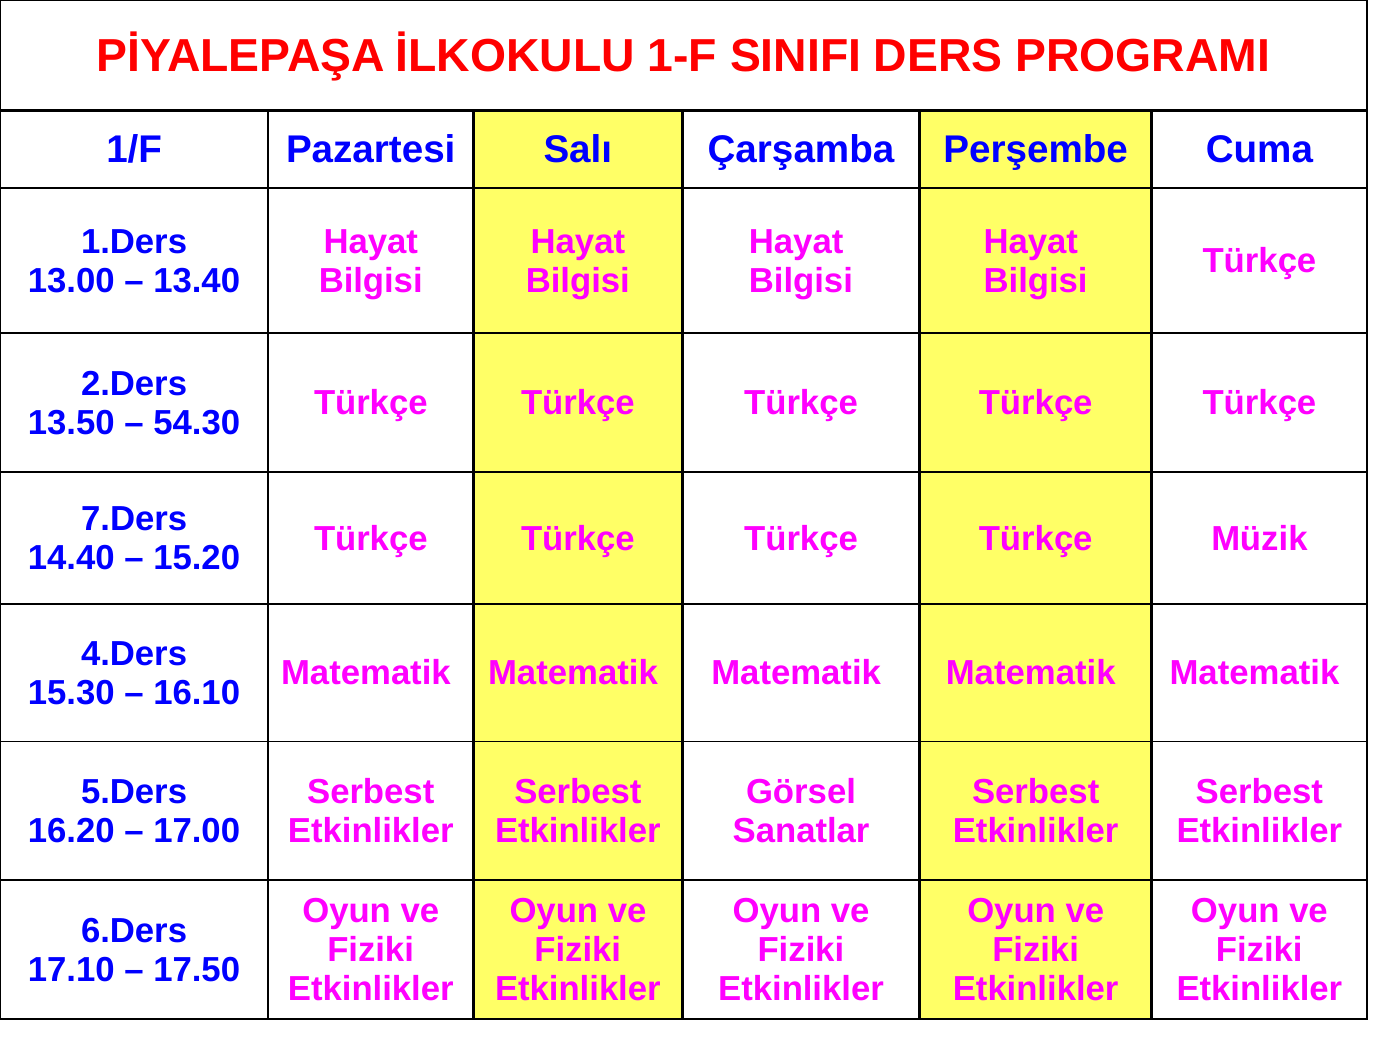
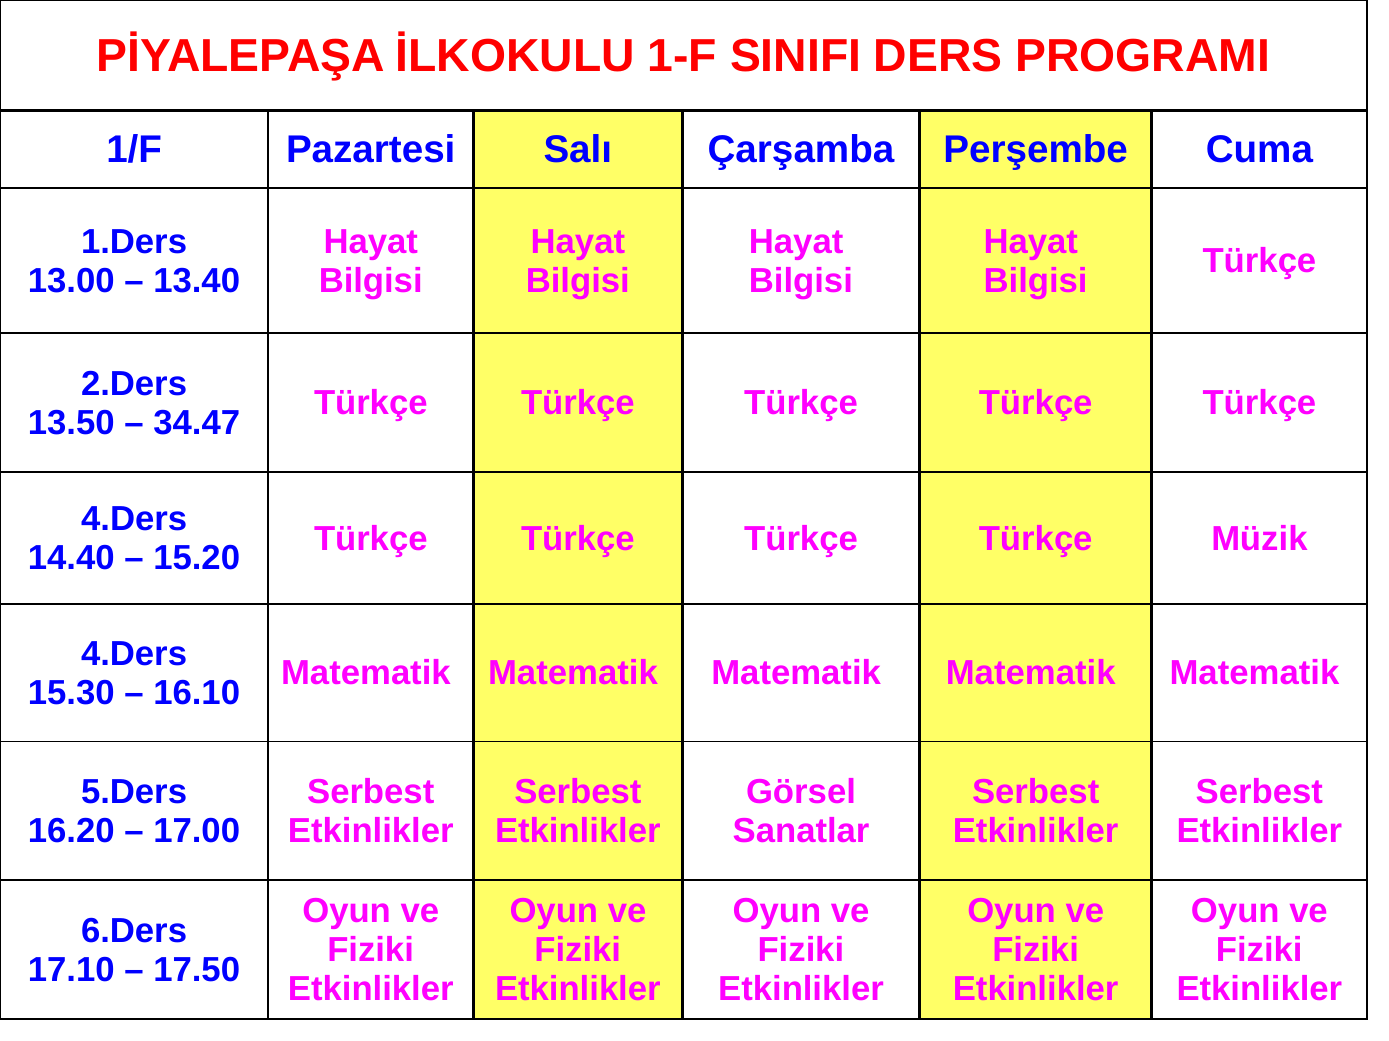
54.30: 54.30 -> 34.47
7.Ders at (134, 520): 7.Ders -> 4.Ders
